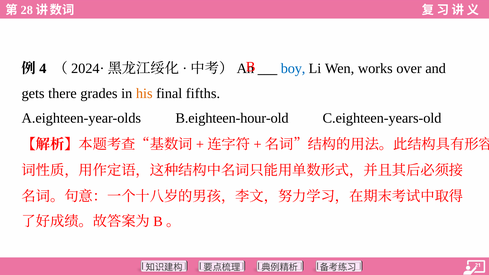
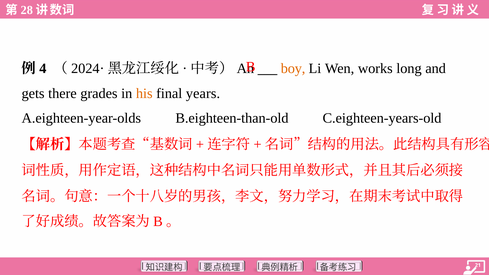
boy colour: blue -> orange
over: over -> long
fifths: fifths -> years
B.eighteen-hour-old: B.eighteen-hour-old -> B.eighteen-than-old
